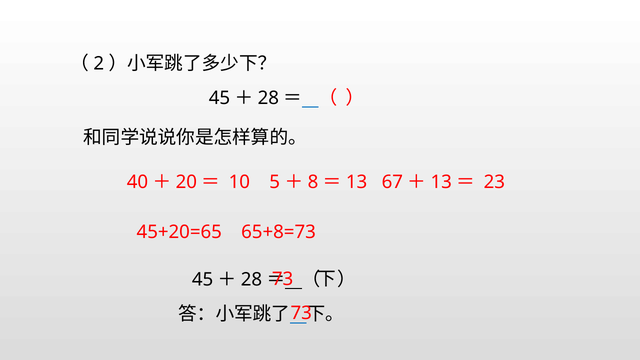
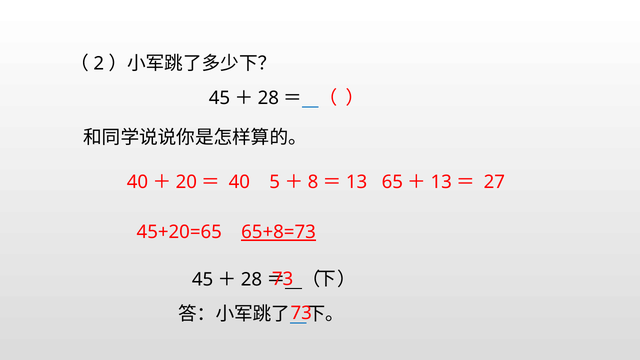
10 at (239, 182): 10 -> 40
67: 67 -> 65
23: 23 -> 27
65+8=73 underline: none -> present
